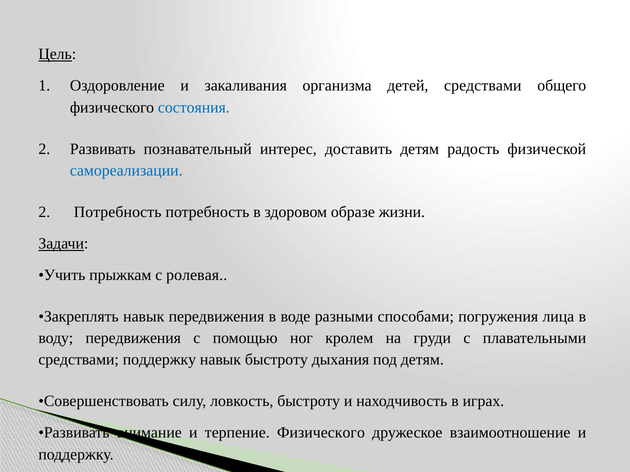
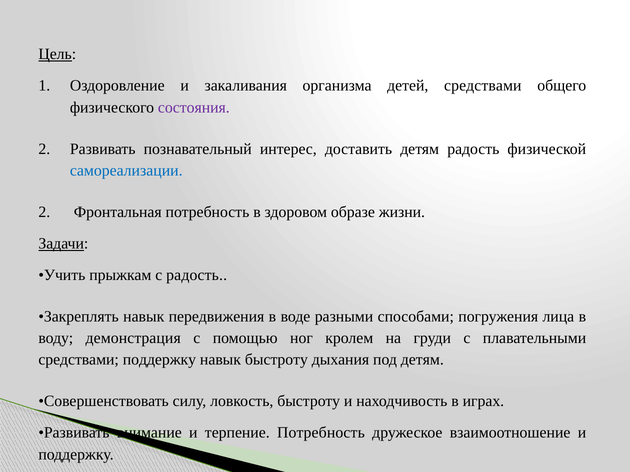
состояния colour: blue -> purple
2 Потребность: Потребность -> Фронтальная
с ролевая: ролевая -> радость
воду передвижения: передвижения -> демонстрация
терпение Физического: Физического -> Потребность
